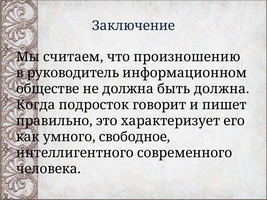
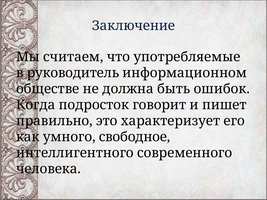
произношению: произношению -> употребляемые
быть должна: должна -> ошибок
